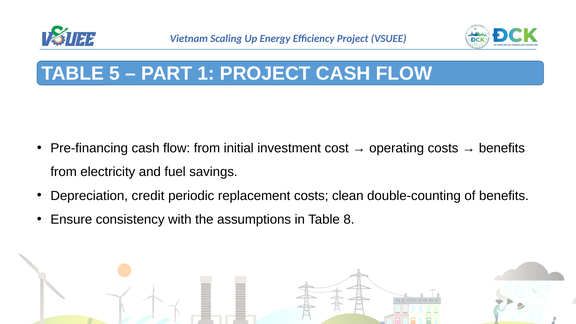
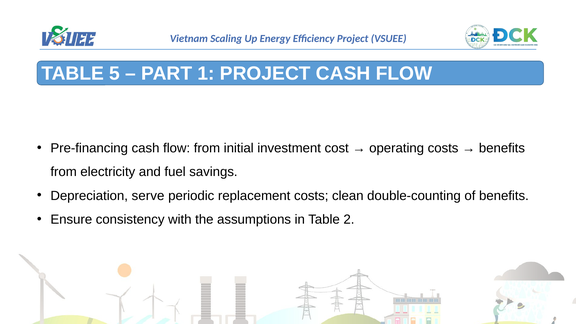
credit: credit -> serve
8: 8 -> 2
